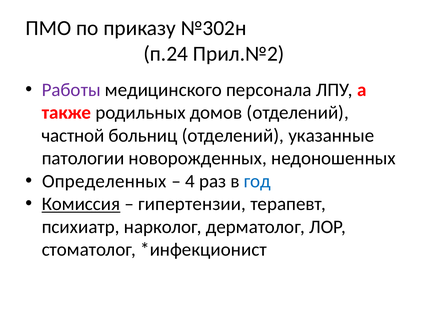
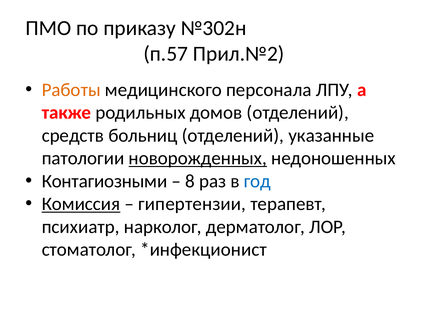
п.24: п.24 -> п.57
Работы colour: purple -> orange
частной: частной -> средств
новорожденных underline: none -> present
Определенных: Определенных -> Контагиозными
4: 4 -> 8
